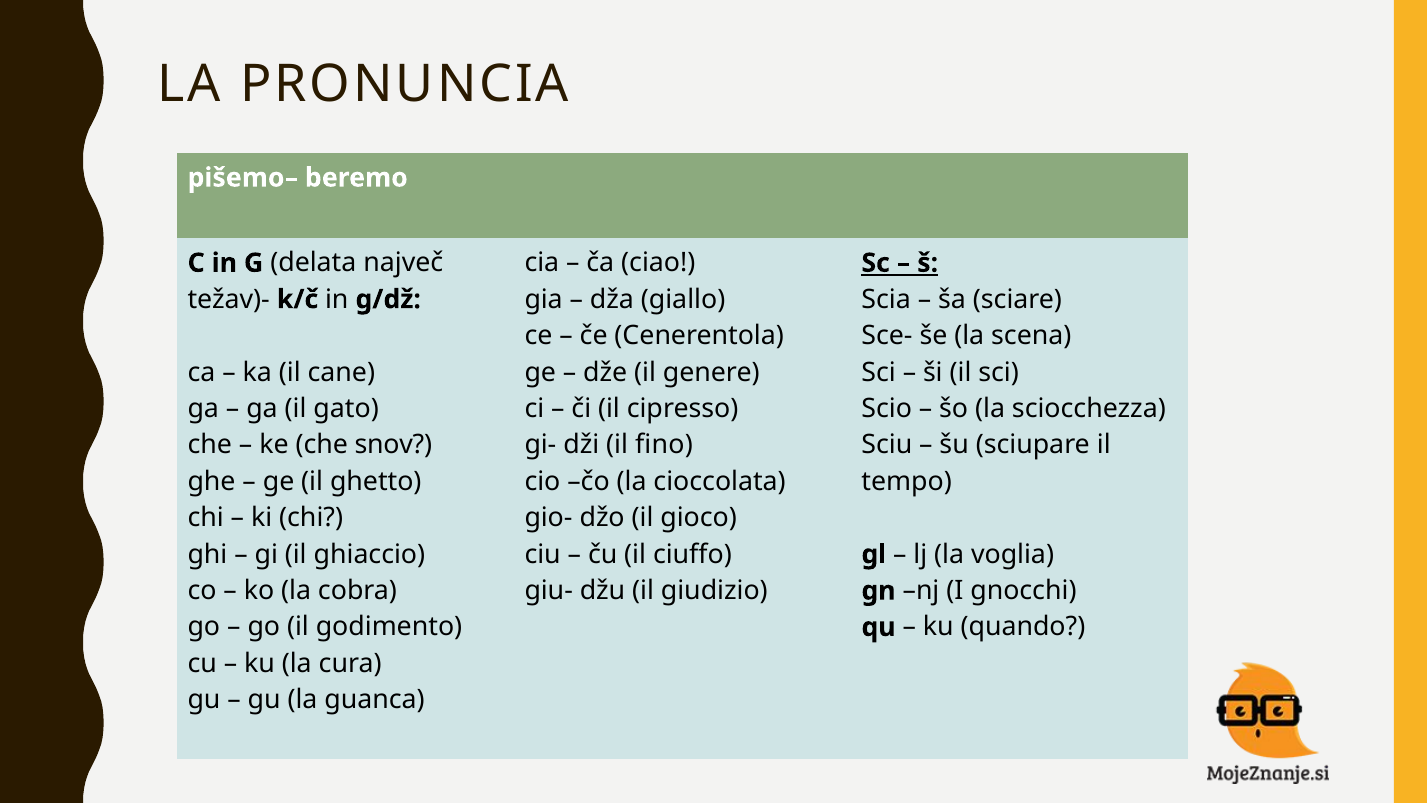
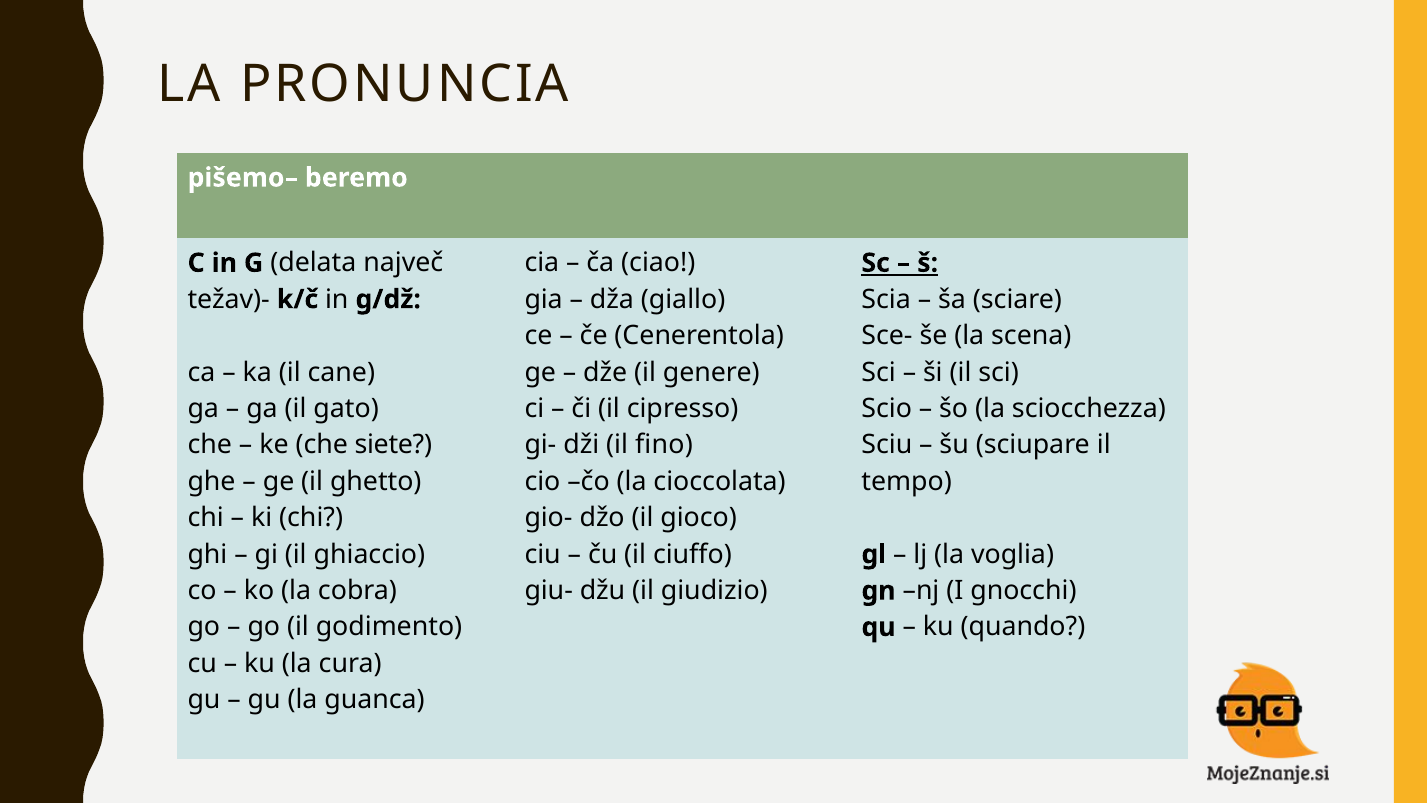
snov: snov -> siete
